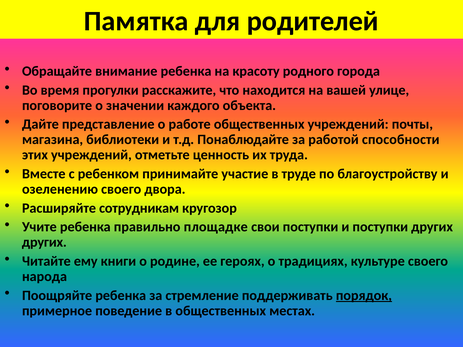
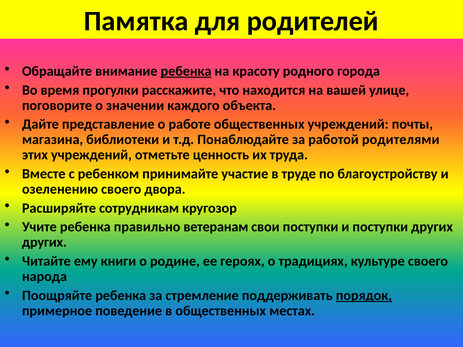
ребенка at (186, 71) underline: none -> present
способности: способности -> родителями
площадке: площадке -> ветеранам
